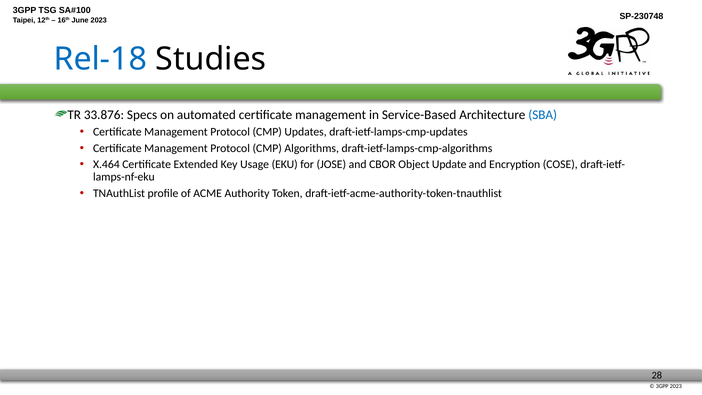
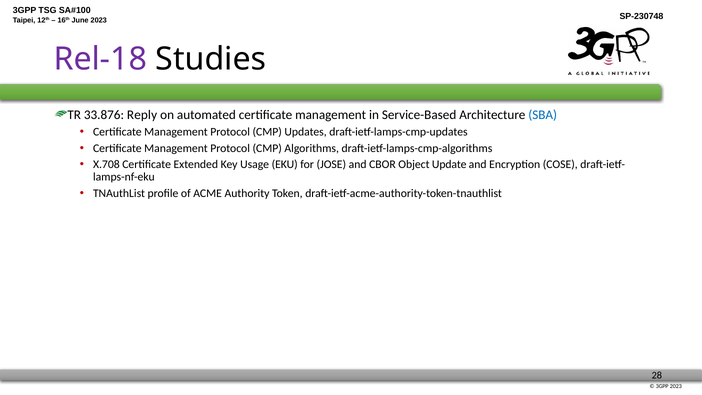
Rel-18 colour: blue -> purple
Specs: Specs -> Reply
X.464: X.464 -> X.708
